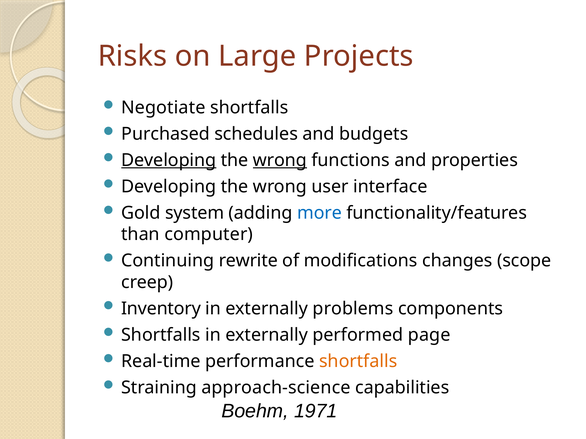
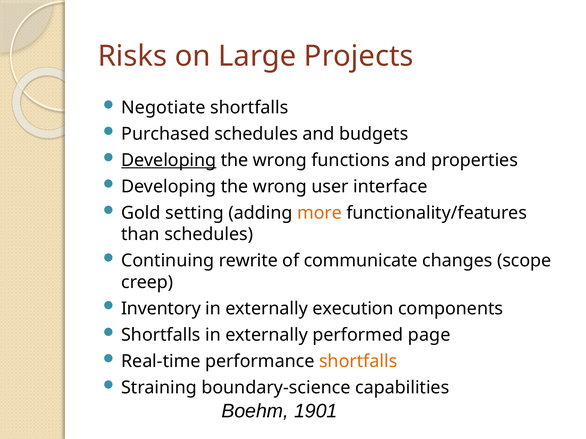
wrong at (280, 160) underline: present -> none
system: system -> setting
more colour: blue -> orange
than computer: computer -> schedules
modifications: modifications -> communicate
problems: problems -> execution
approach-science: approach-science -> boundary-science
1971: 1971 -> 1901
